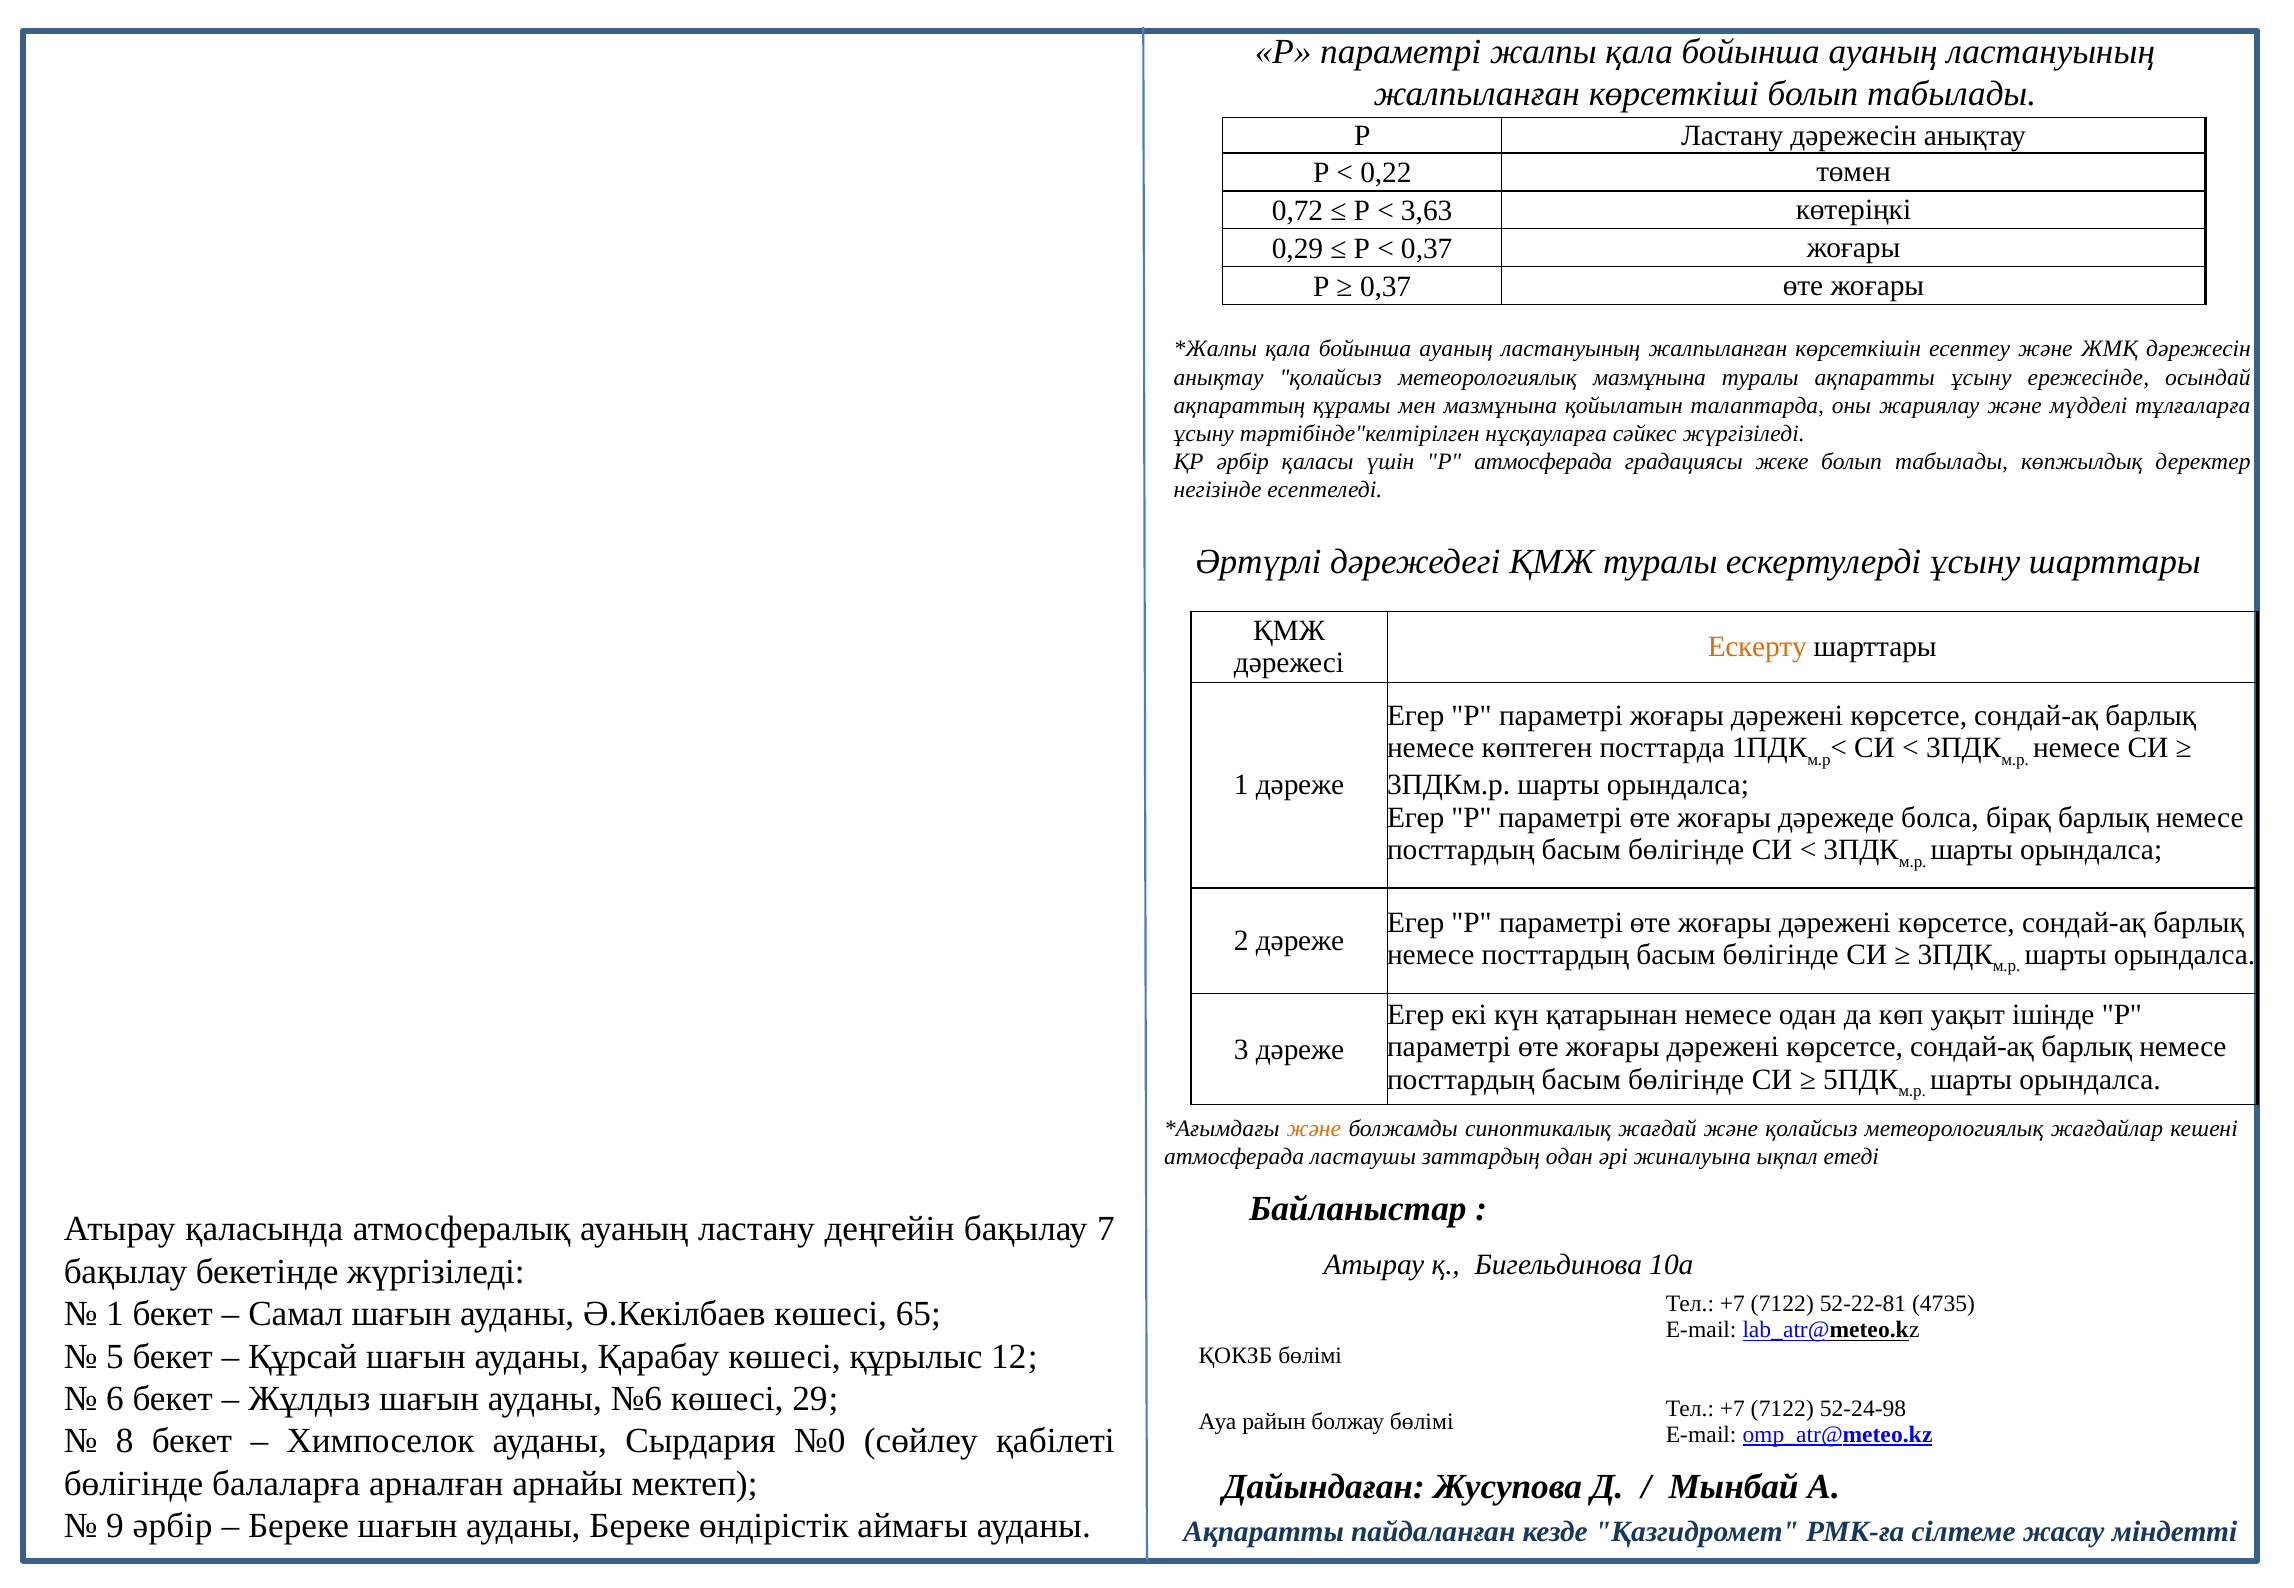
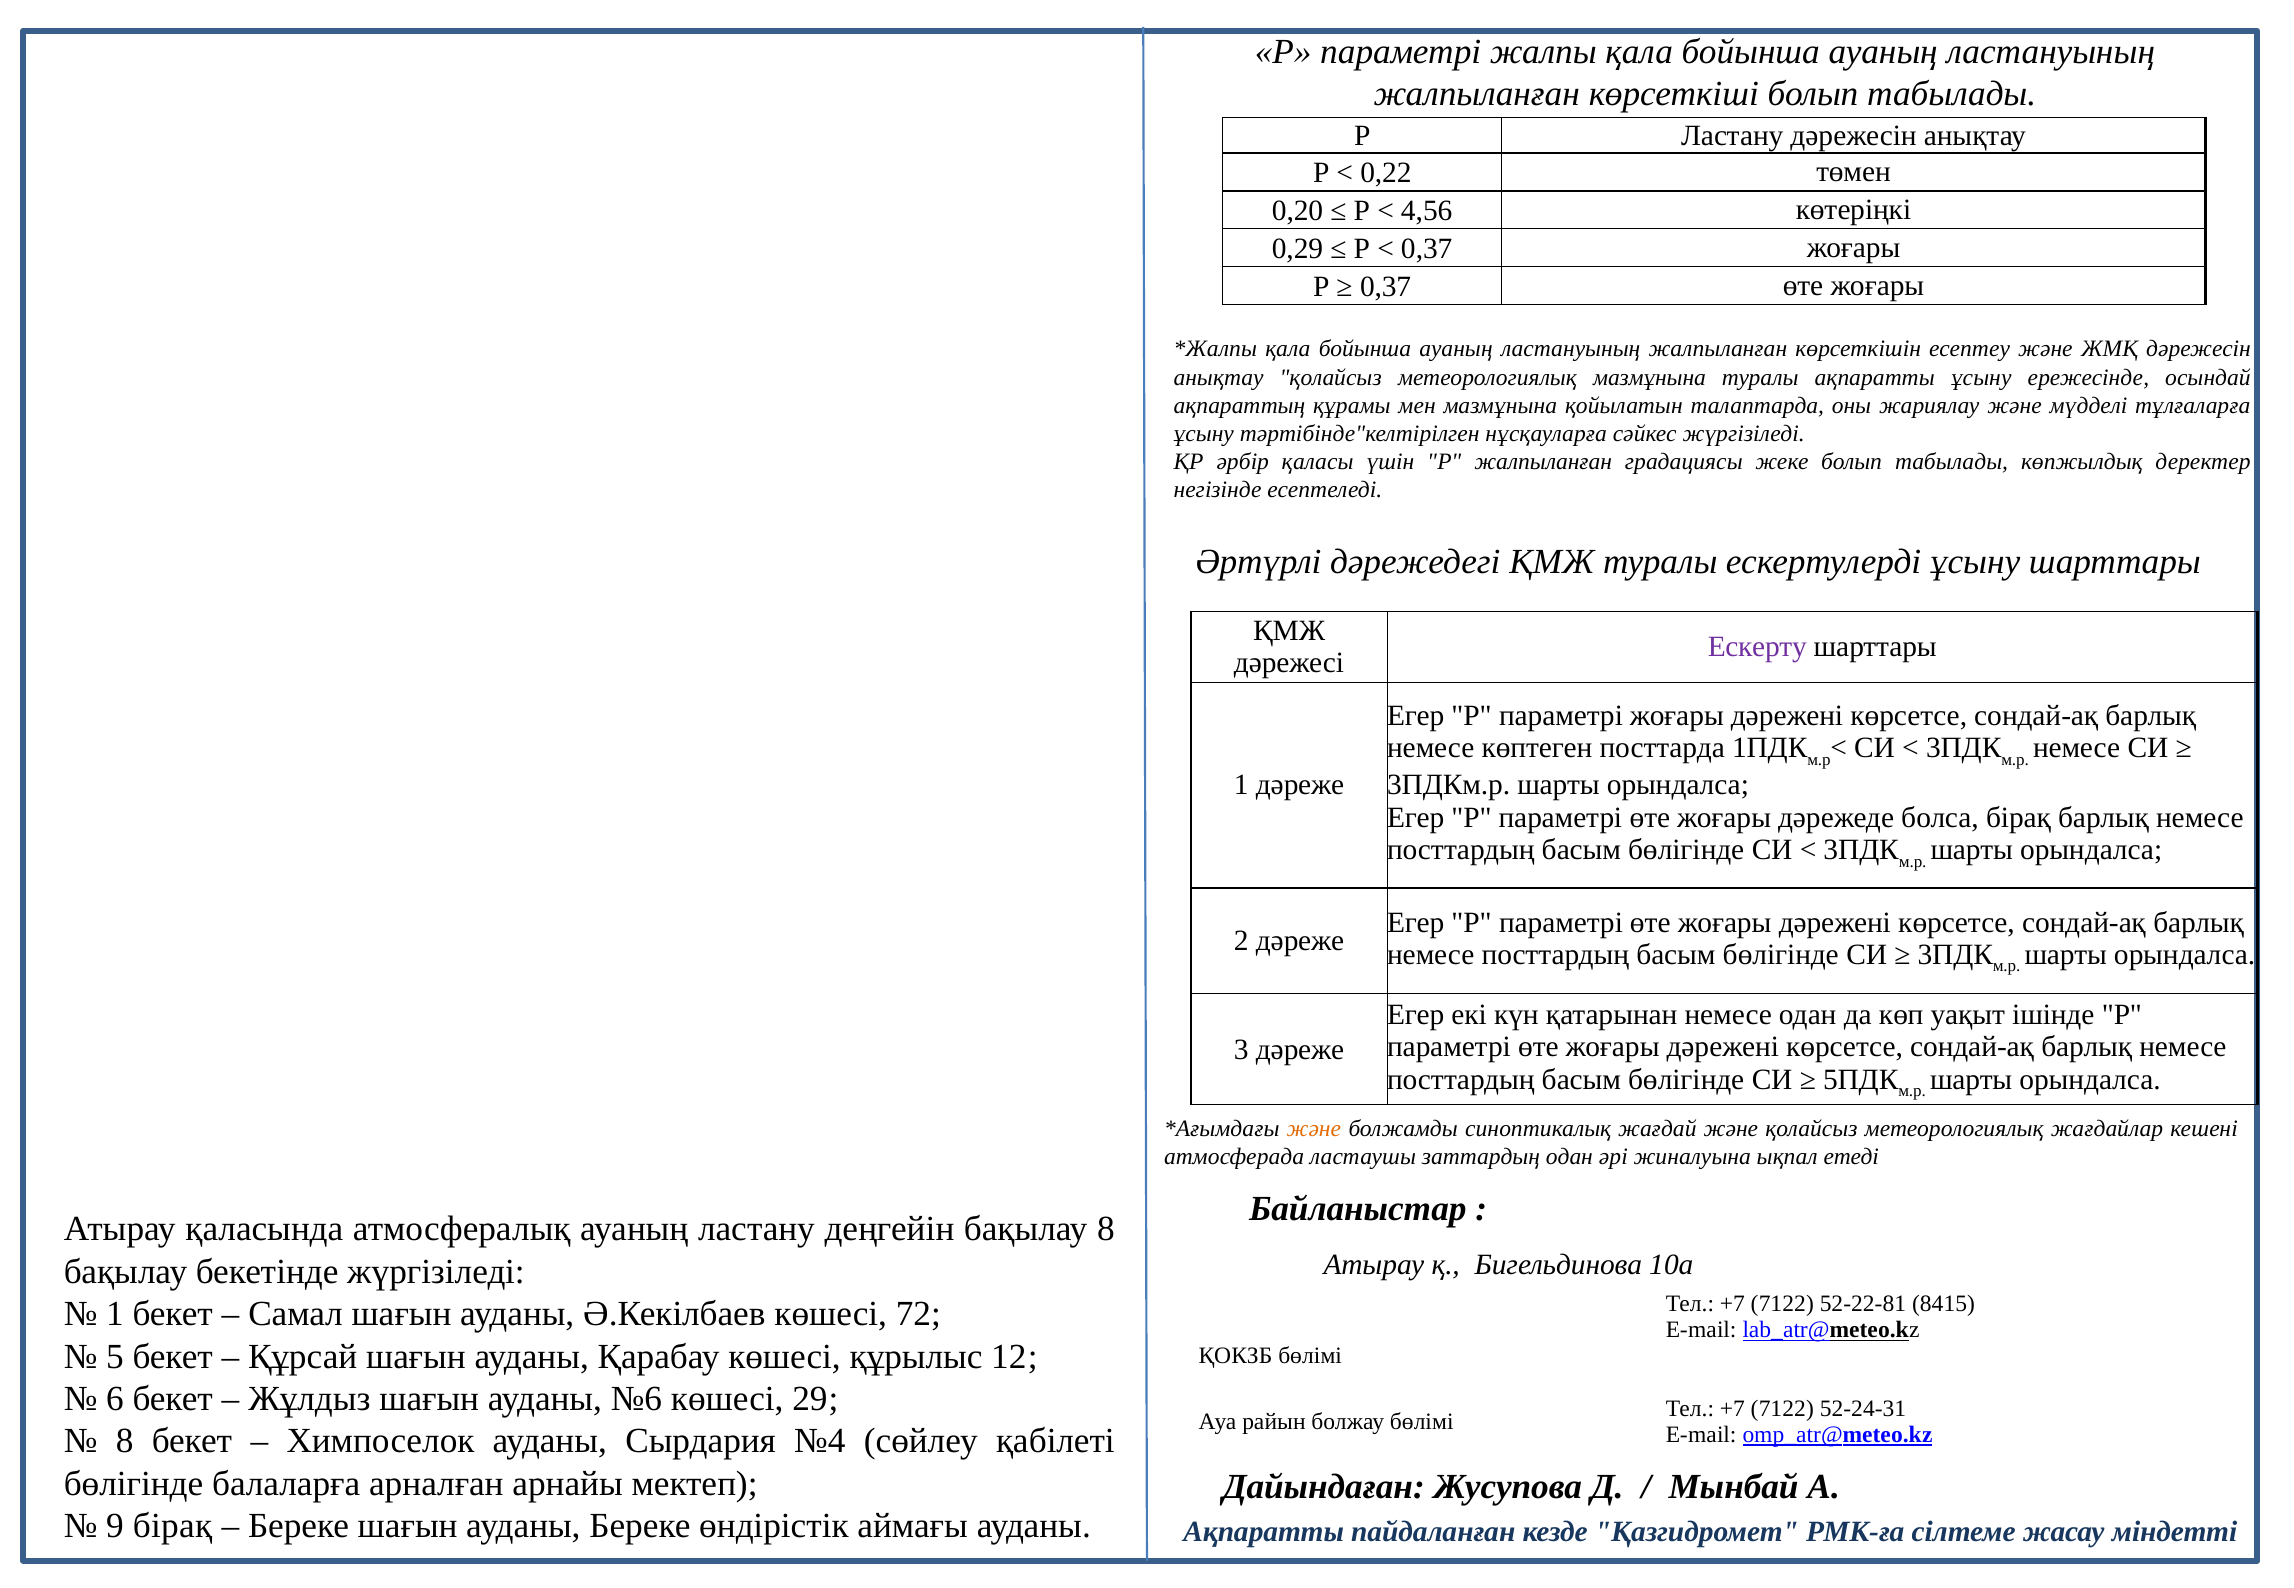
0,72: 0,72 -> 0,20
3,63: 3,63 -> 4,56
Р атмосферада: атмосферада -> жалпыланған
Ескерту colour: orange -> purple
бақылау 7: 7 -> 8
4735: 4735 -> 8415
65: 65 -> 72
52-24-98: 52-24-98 -> 52-24-31
№0: №0 -> №4
9 әрбір: әрбір -> бірақ
